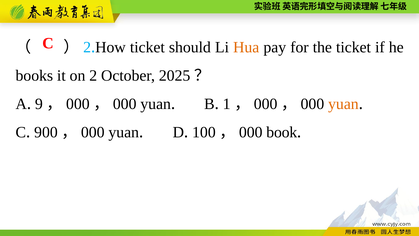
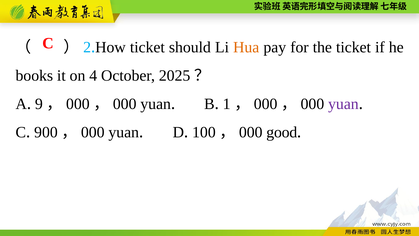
on 2: 2 -> 4
yuan at (343, 104) colour: orange -> purple
book: book -> good
